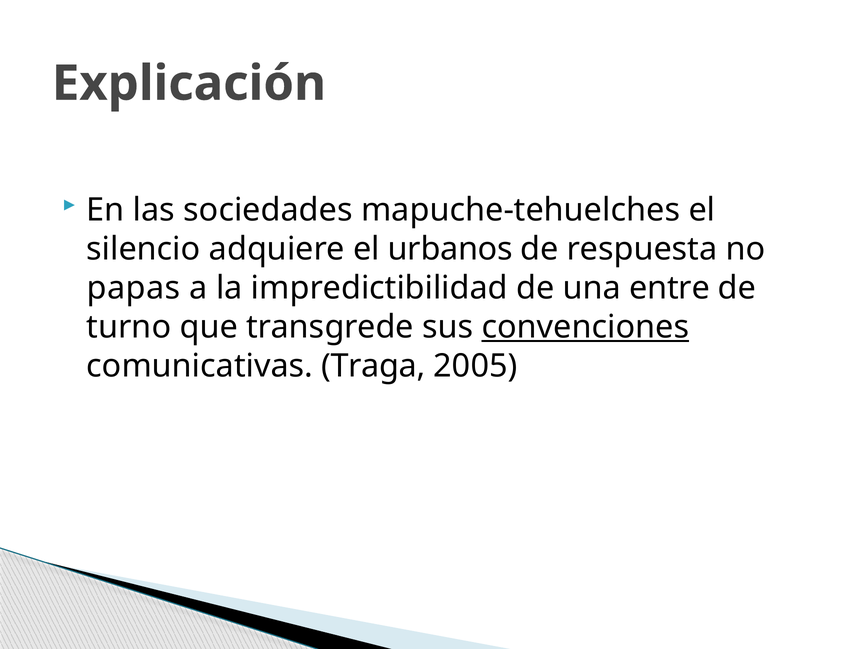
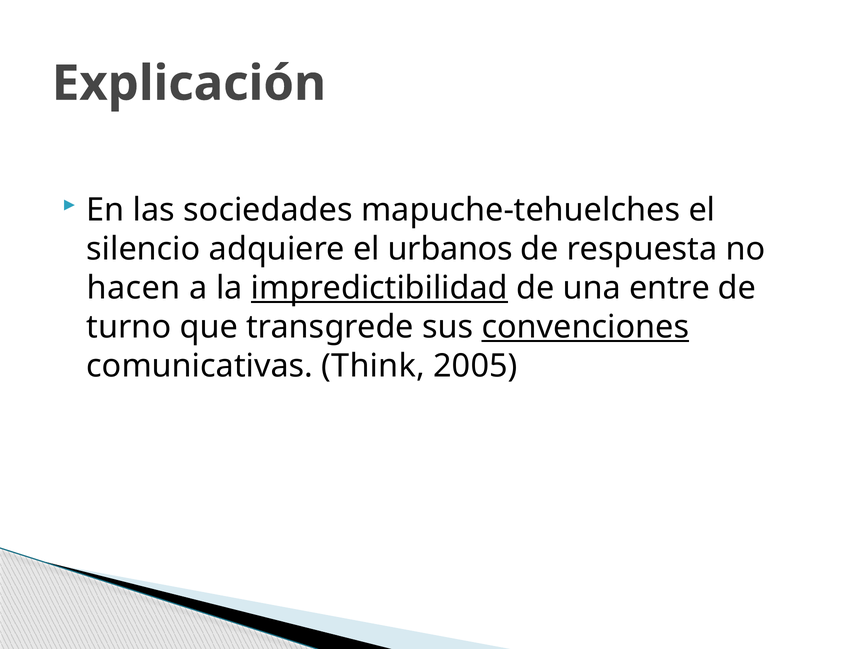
papas: papas -> hacen
impredictibilidad underline: none -> present
Traga: Traga -> Think
